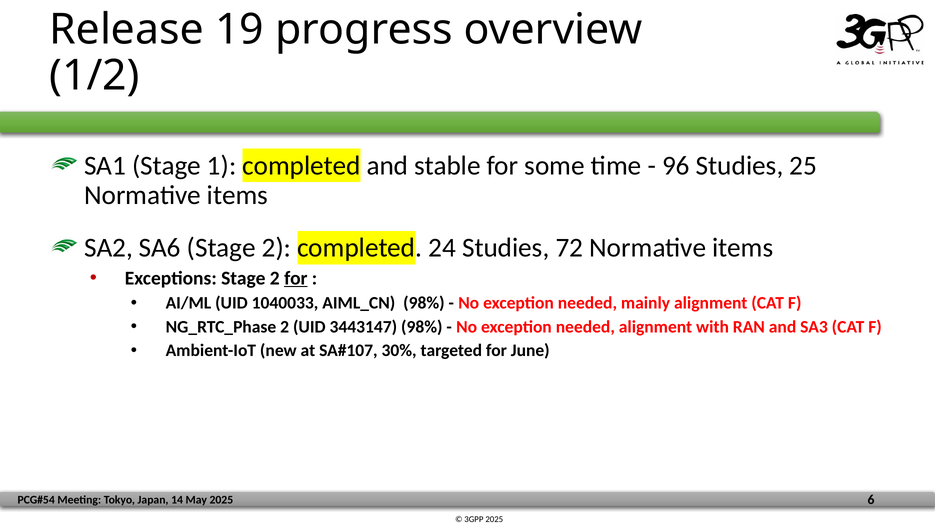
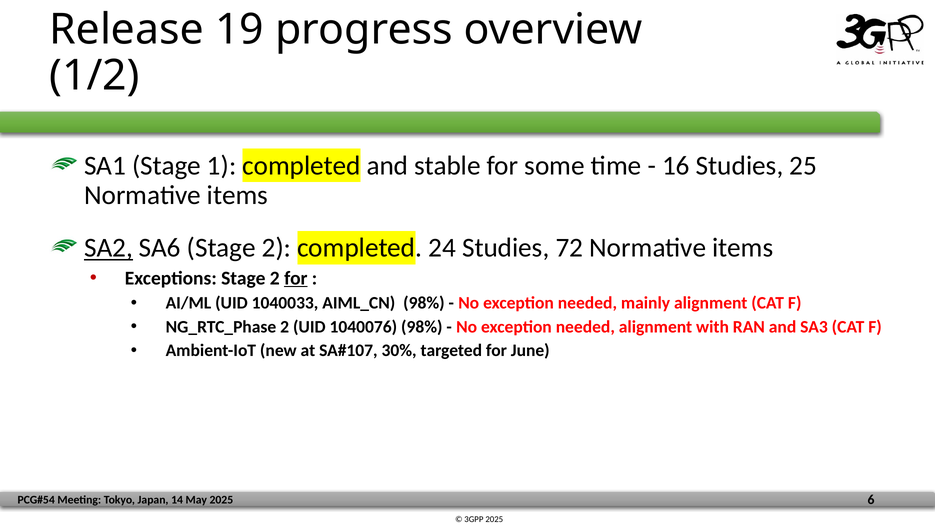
96: 96 -> 16
SA2 underline: none -> present
3443147: 3443147 -> 1040076
